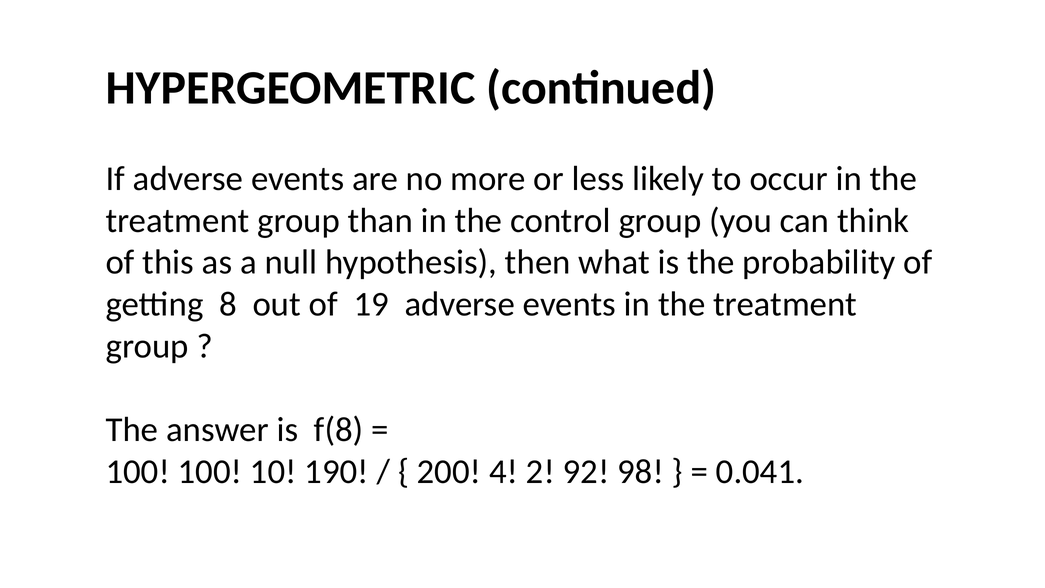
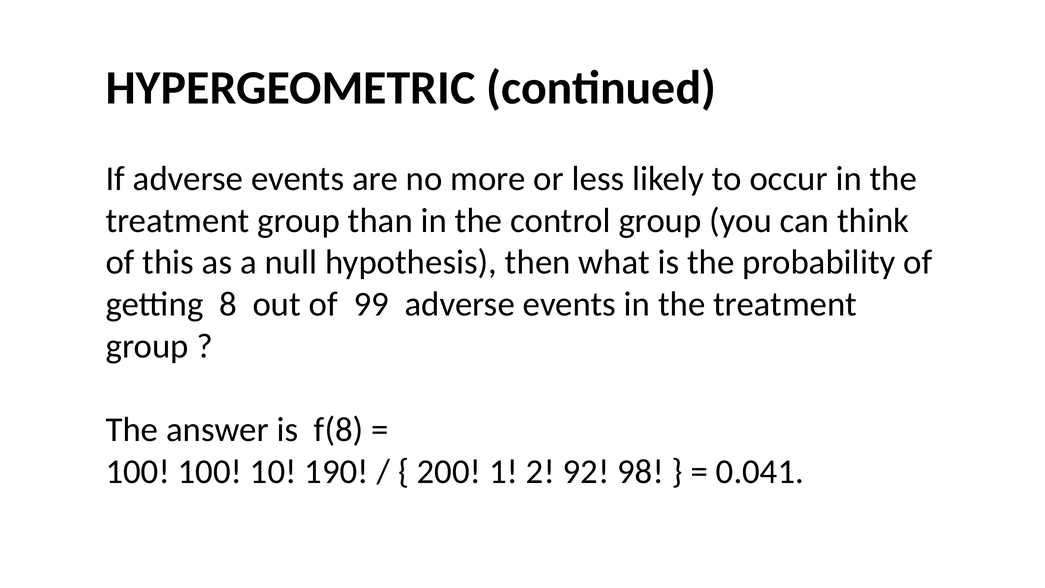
19: 19 -> 99
4: 4 -> 1
